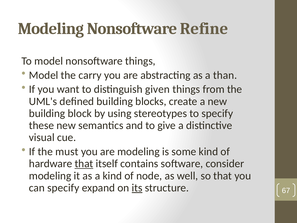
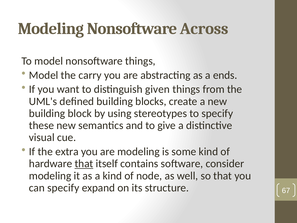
Refine: Refine -> Across
than: than -> ends
must: must -> extra
its underline: present -> none
